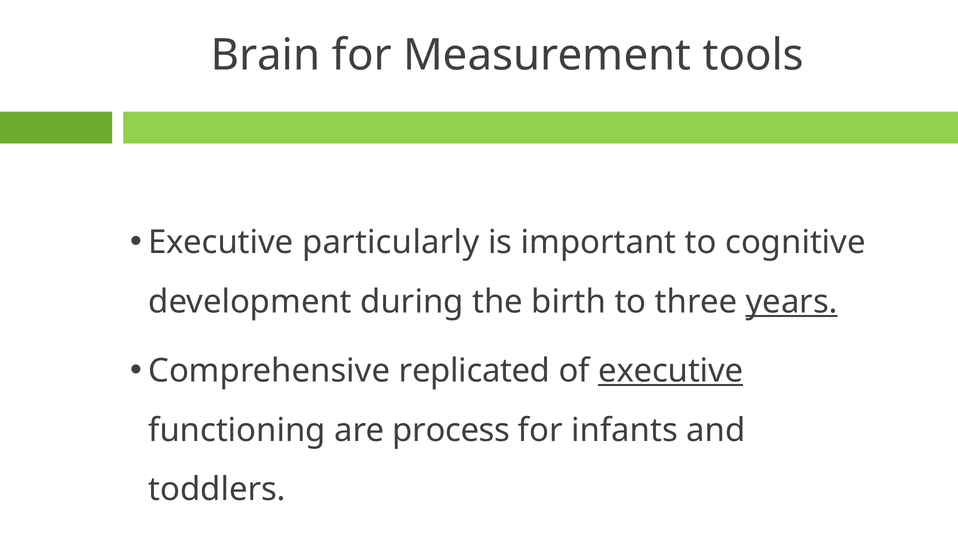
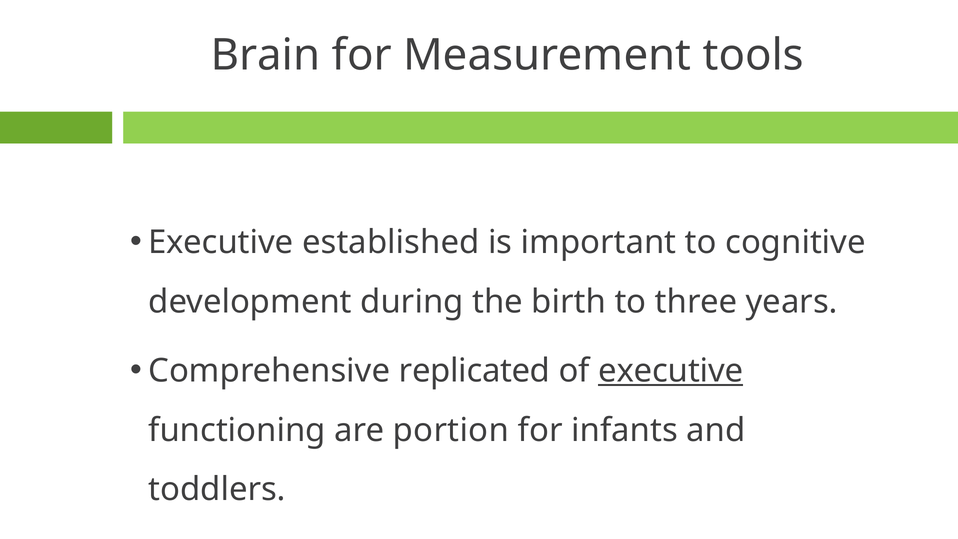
particularly: particularly -> established
years underline: present -> none
process: process -> portion
